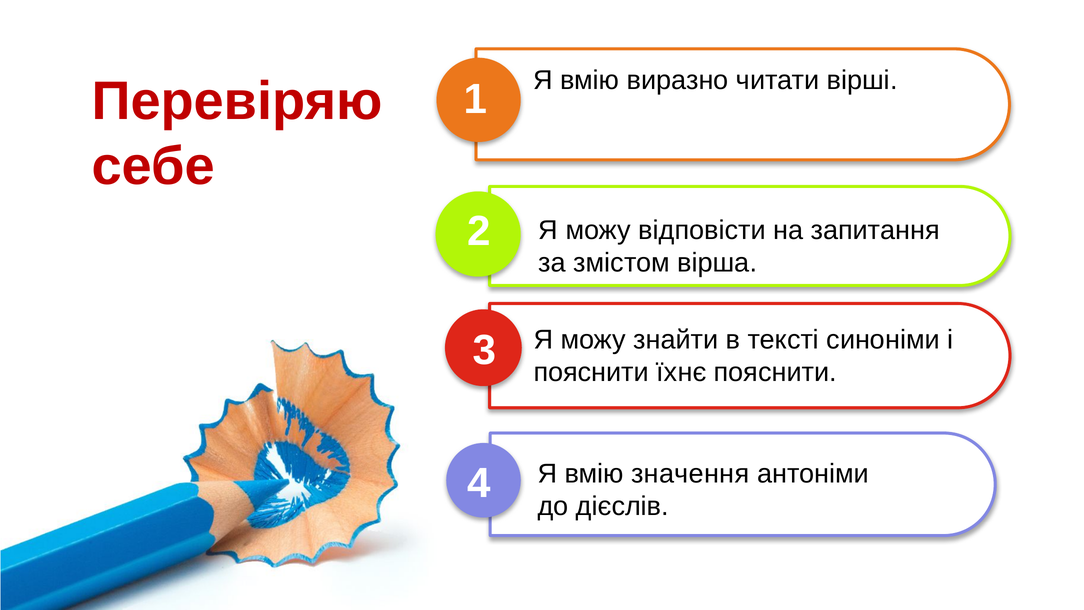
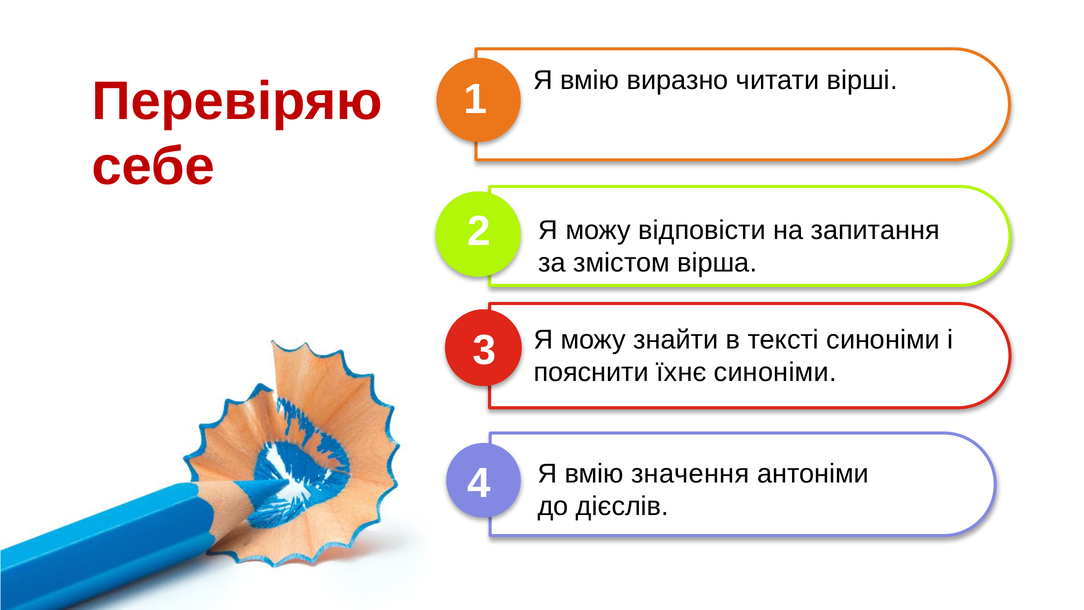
їхнє пояснити: пояснити -> синоніми
